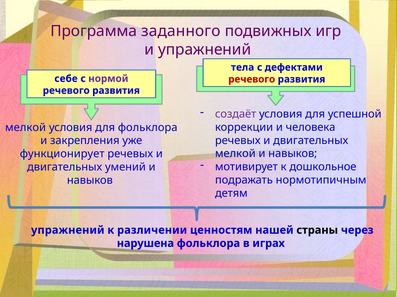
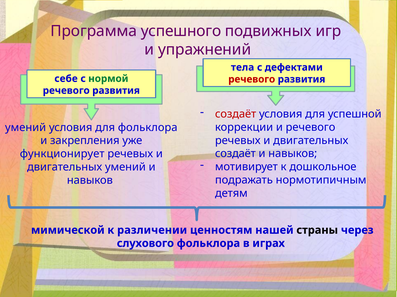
заданного: заданного -> успешного
нормой colour: purple -> green
создаёт at (236, 114) colour: purple -> red
и человека: человека -> речевого
мелкой at (26, 128): мелкой -> умений
мелкой at (235, 154): мелкой -> создаёт
упражнений at (68, 231): упражнений -> мимической
нарушена: нарушена -> слухового
